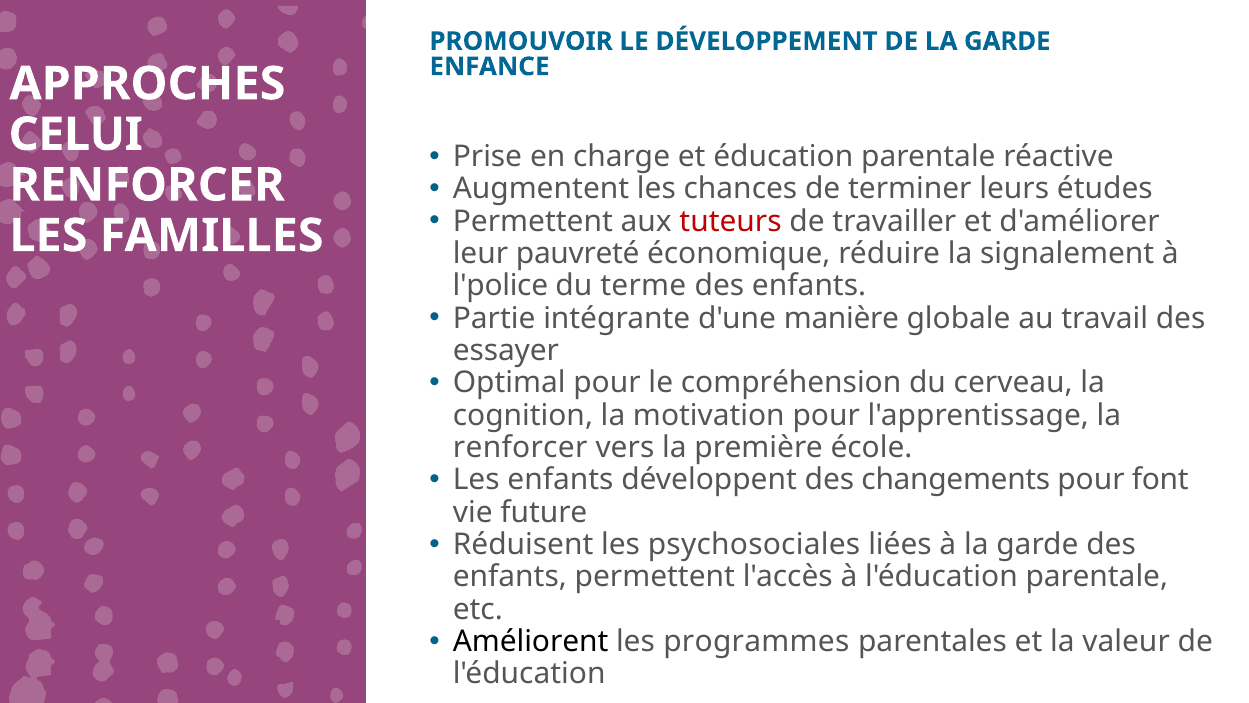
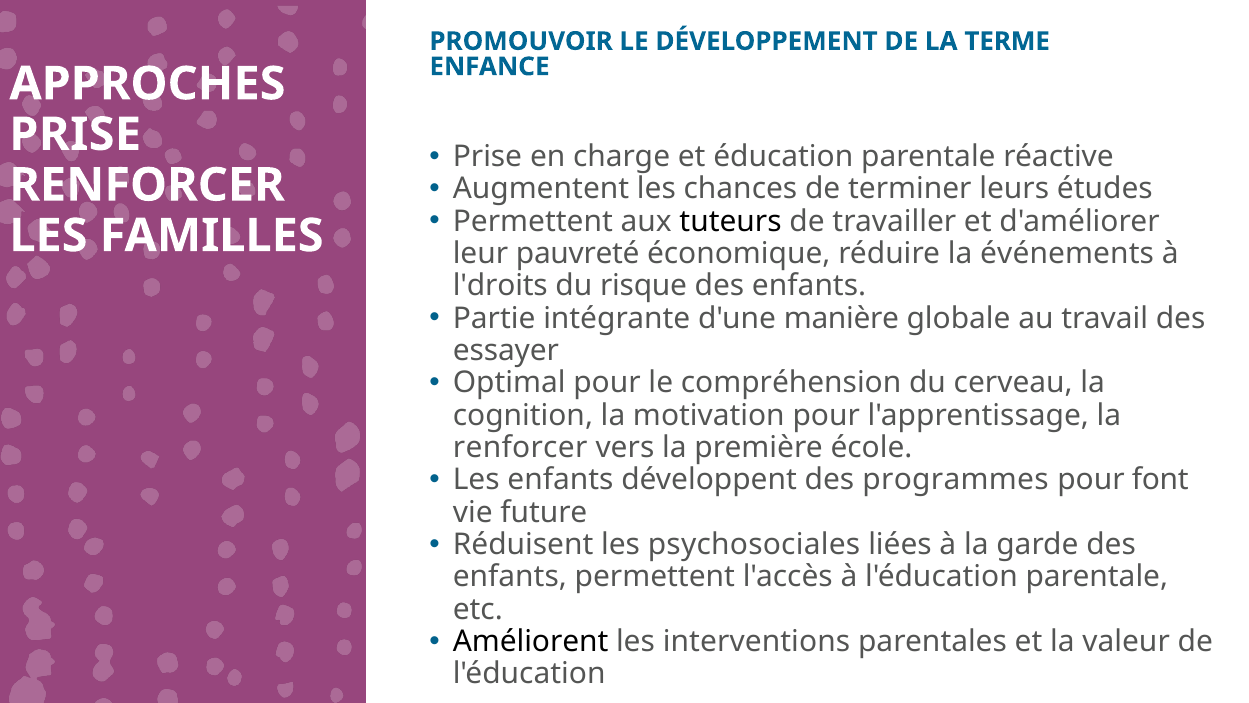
DE LA GARDE: GARDE -> TERME
CELUI at (76, 134): CELUI -> PRISE
tuteurs colour: red -> black
signalement: signalement -> événements
l'police: l'police -> l'droits
terme: terme -> risque
changements: changements -> programmes
programmes: programmes -> interventions
